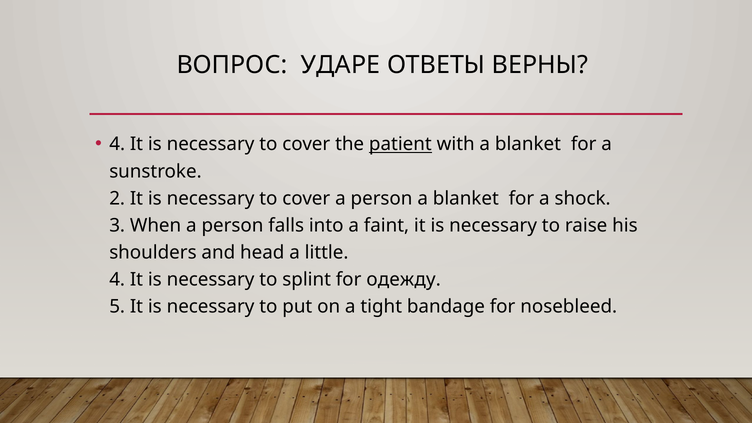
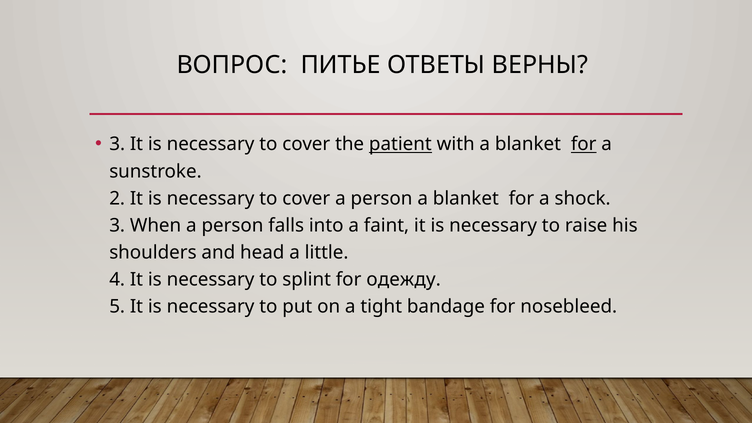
УДАРЕ: УДАРЕ -> ПИТЬЕ
4 at (117, 144): 4 -> 3
for at (584, 144) underline: none -> present
